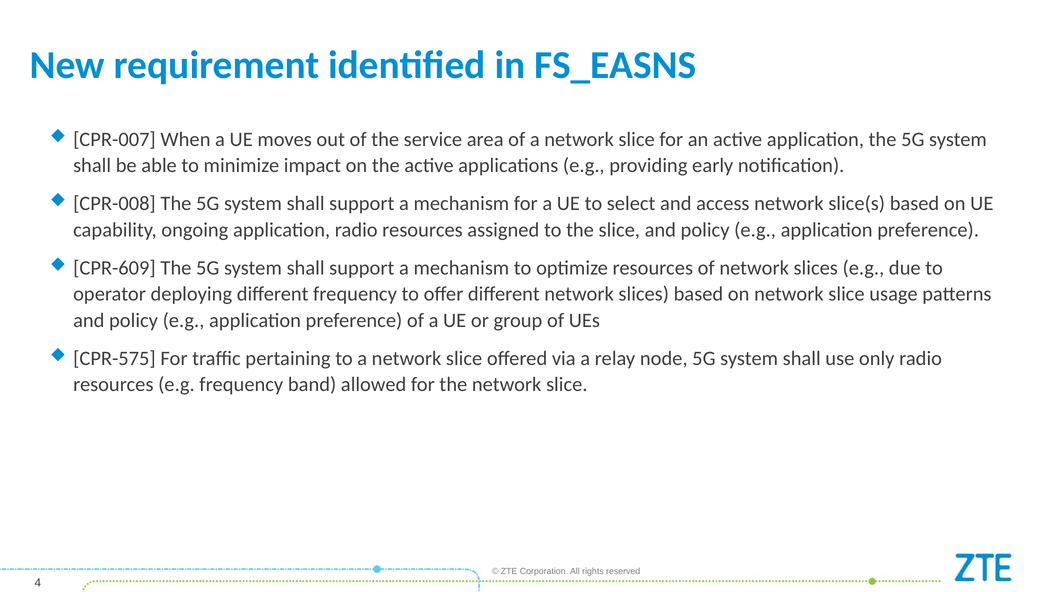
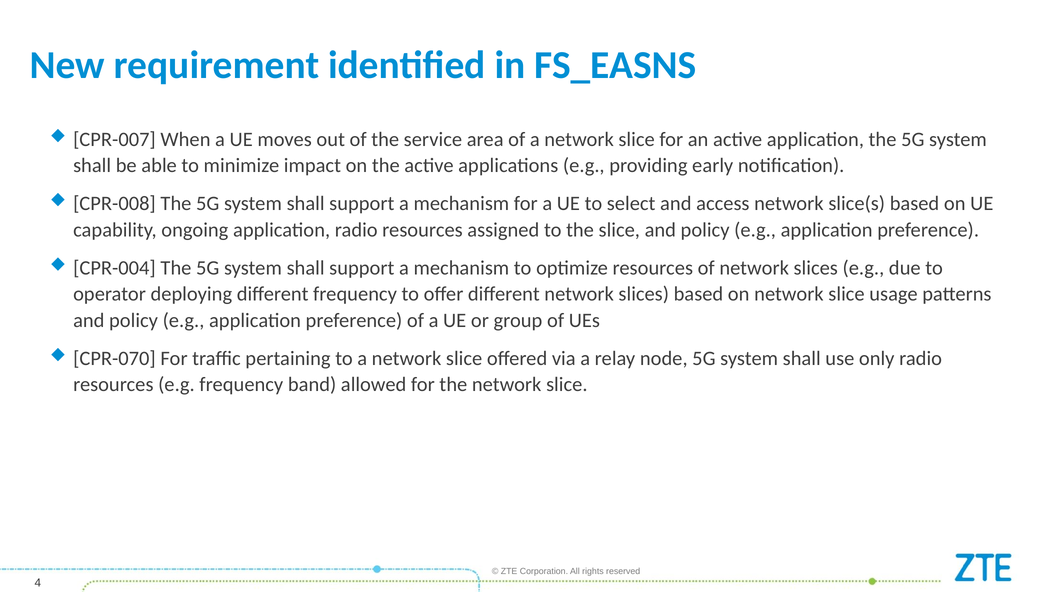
CPR-609: CPR-609 -> CPR-004
CPR-575: CPR-575 -> CPR-070
